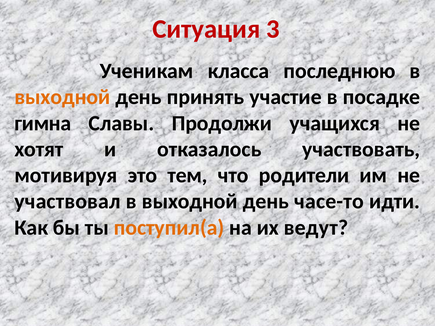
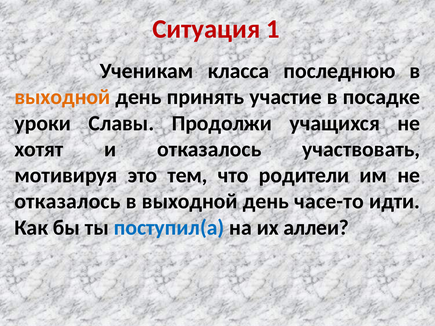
3: 3 -> 1
гимна: гимна -> уроки
участвовал at (67, 202): участвовал -> отказалось
поступил(а colour: orange -> blue
ведут: ведут -> аллеи
